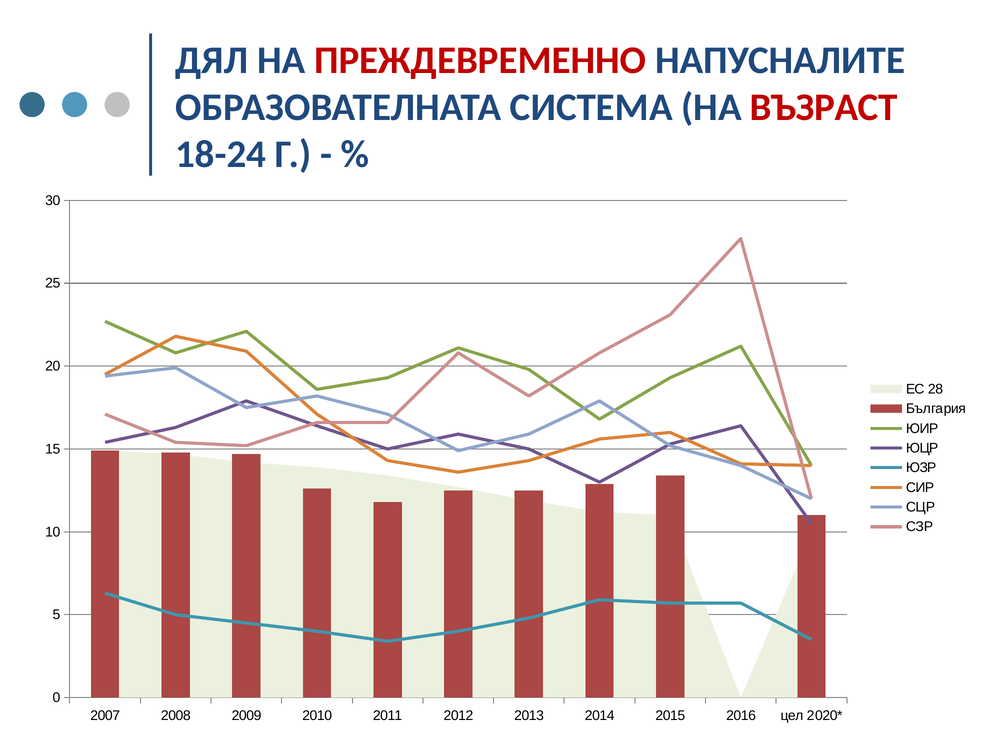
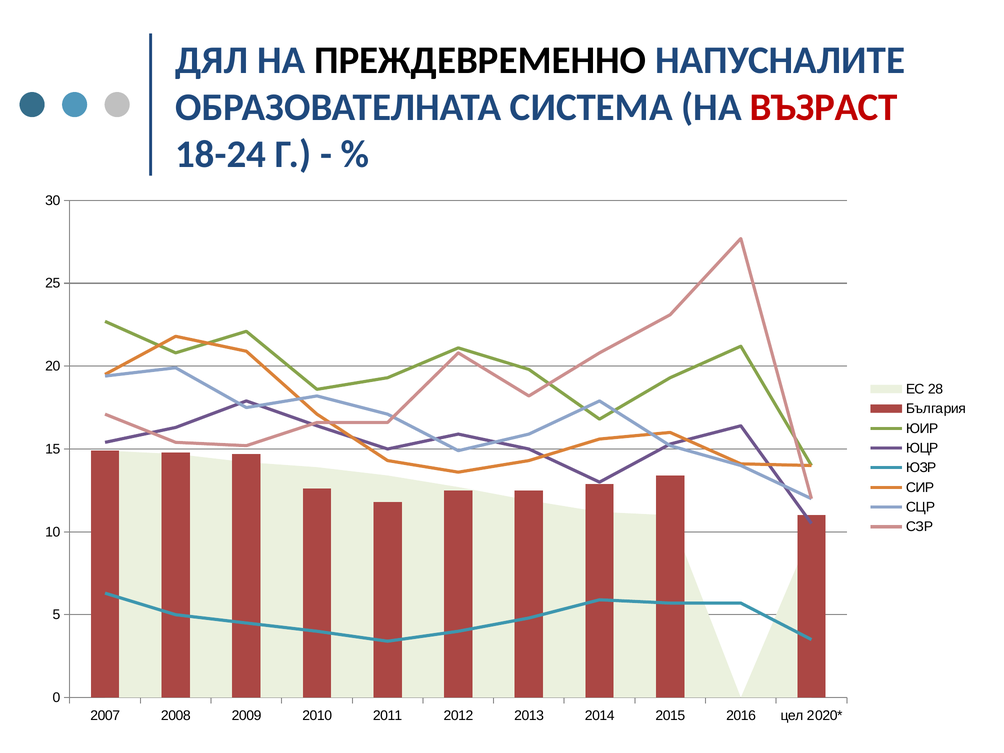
ПРЕЖДЕВРЕМЕННО colour: red -> black
